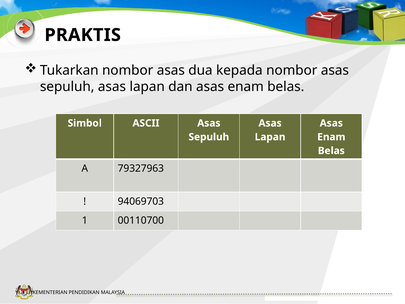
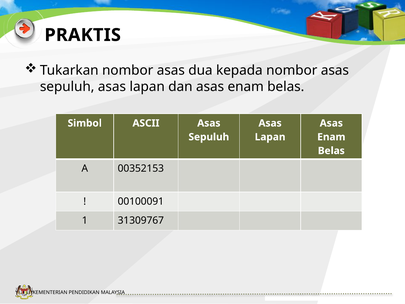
79327963: 79327963 -> 00352153
94069703: 94069703 -> 00100091
00110700: 00110700 -> 31309767
